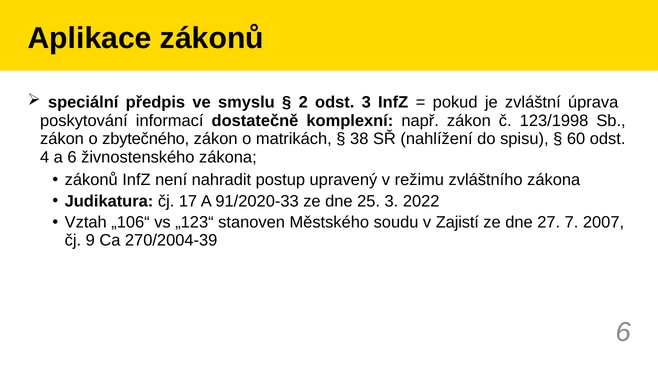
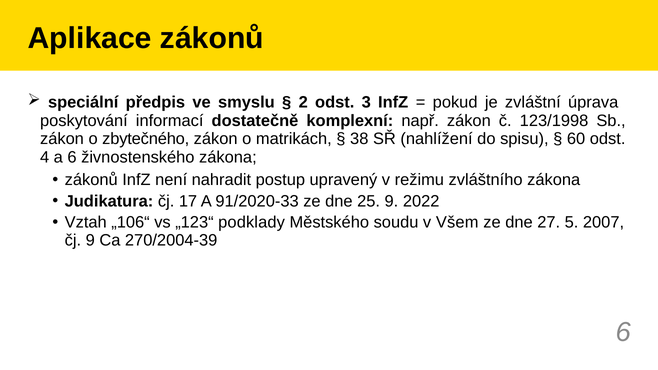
25 3: 3 -> 9
stanoven: stanoven -> podklady
Zajistí: Zajistí -> Všem
7: 7 -> 5
